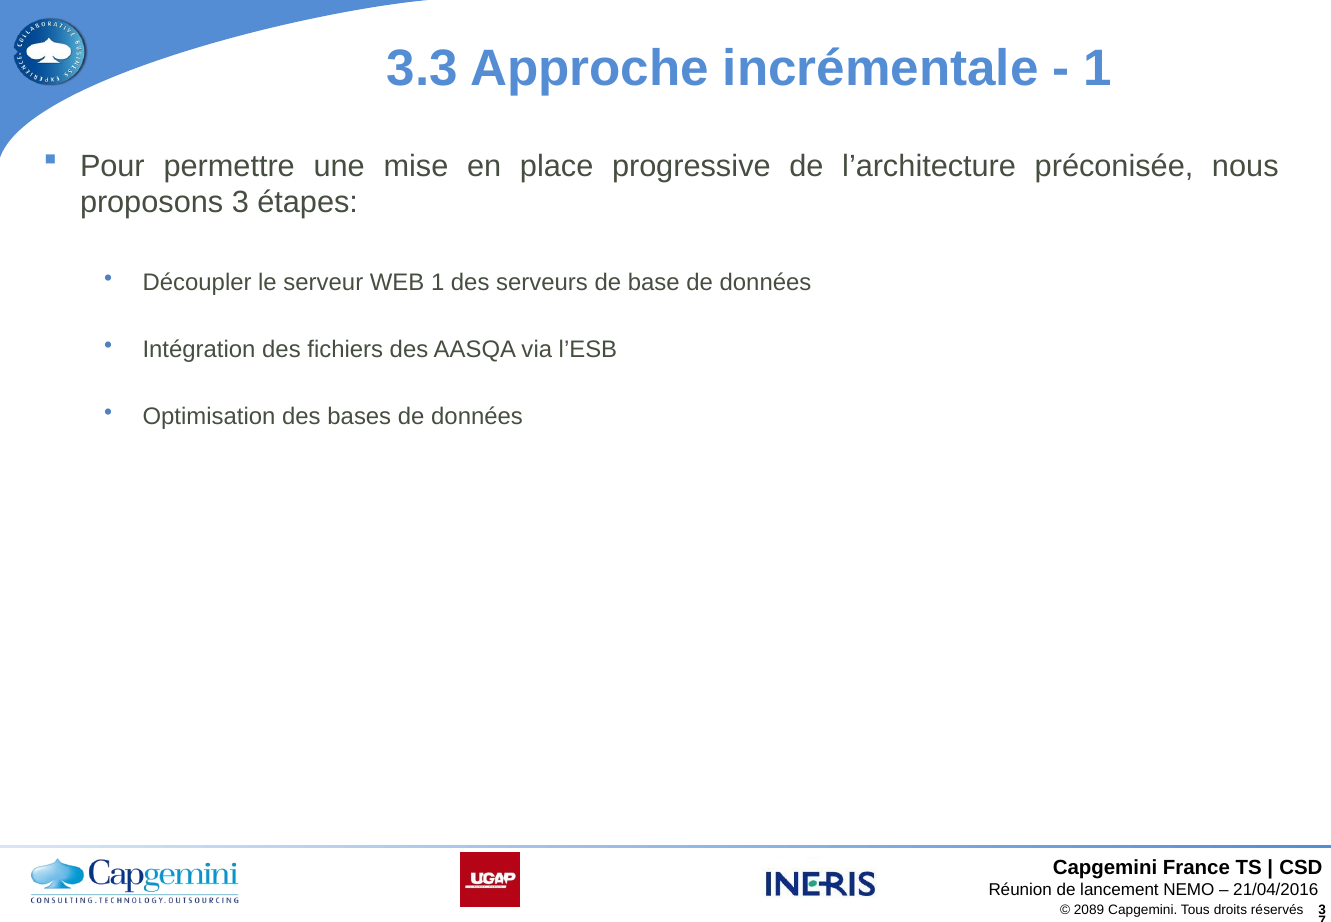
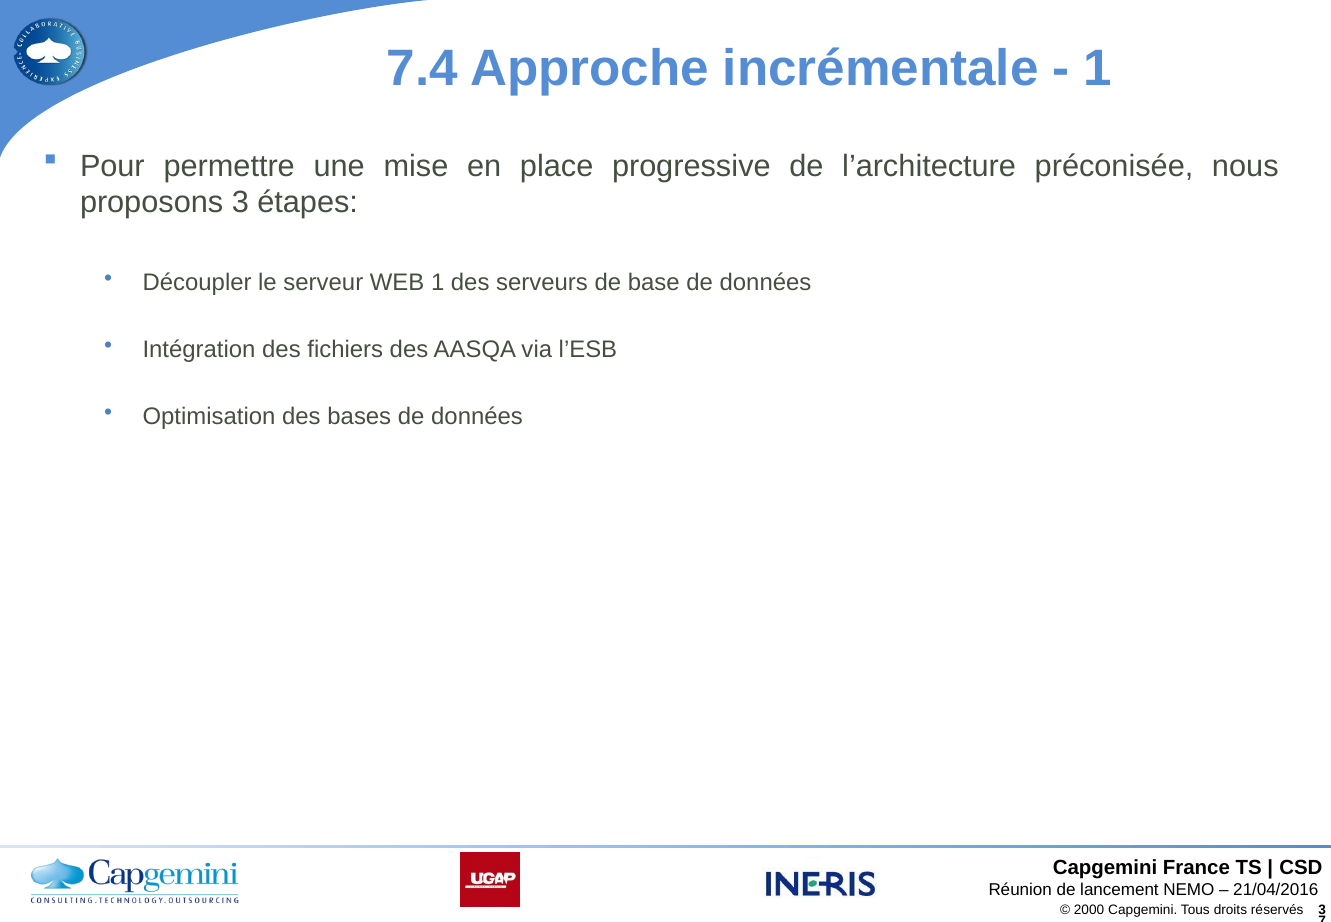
3.3: 3.3 -> 7.4
2089: 2089 -> 2000
